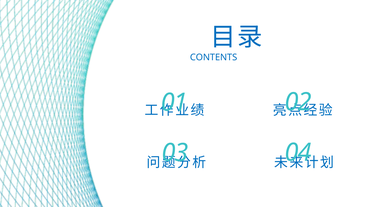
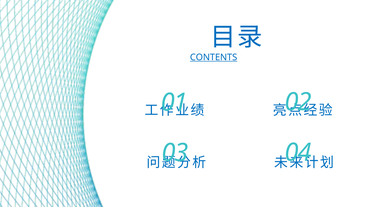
CONTENTS underline: none -> present
